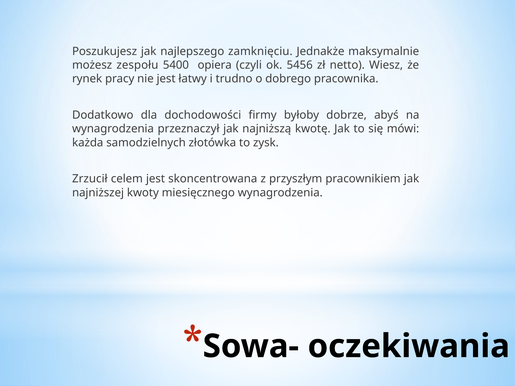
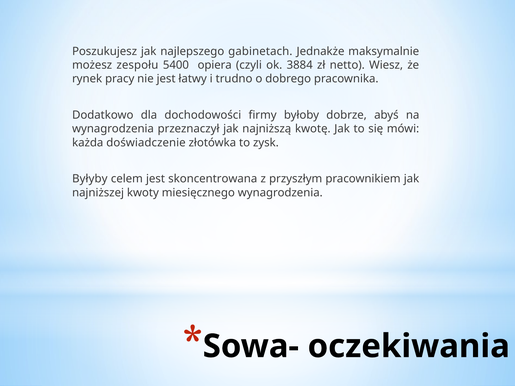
zamknięciu: zamknięciu -> gabinetach
5456: 5456 -> 3884
samodzielnych: samodzielnych -> doświadczenie
Zrzucił: Zrzucił -> Byłyby
